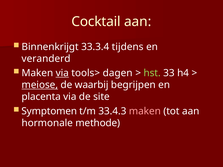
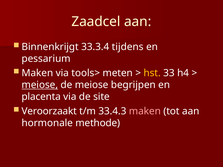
Cocktail: Cocktail -> Zaadcel
veranderd: veranderd -> pessarium
via at (62, 73) underline: present -> none
dagen: dagen -> meten
hst colour: light green -> yellow
de waarbij: waarbij -> meiose
Symptomen: Symptomen -> Veroorzaakt
